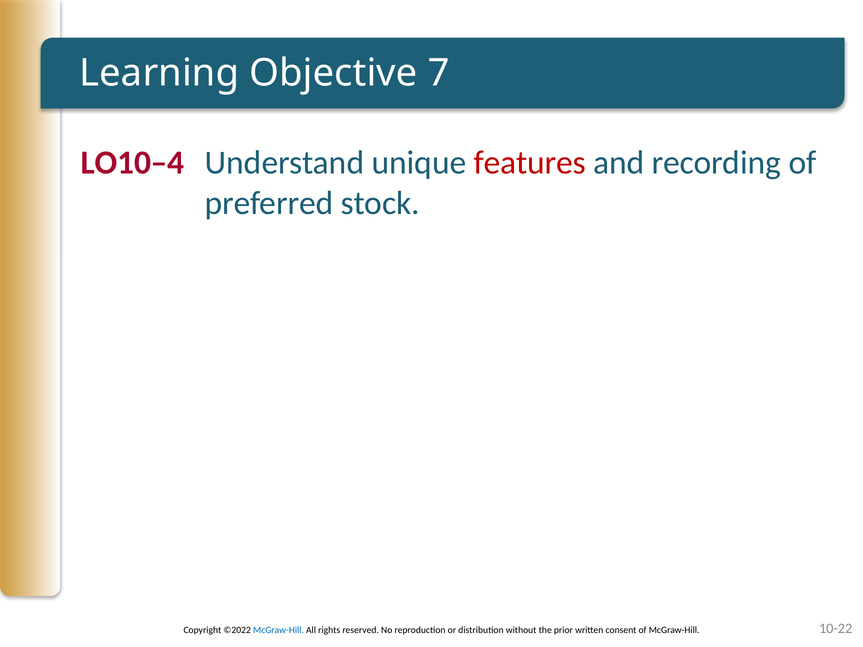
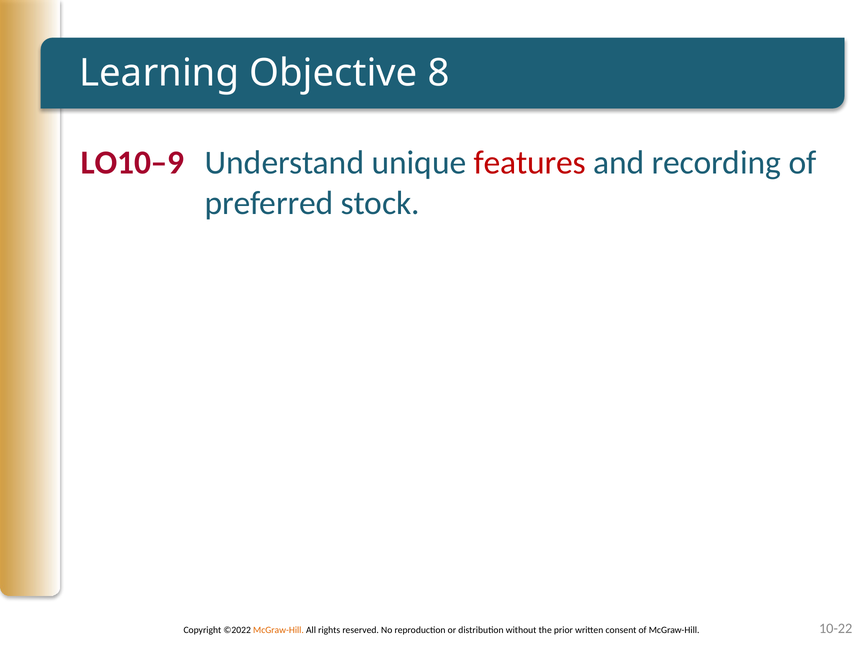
7: 7 -> 8
LO10–4: LO10–4 -> LO10–9
McGraw-Hill at (278, 630) colour: blue -> orange
